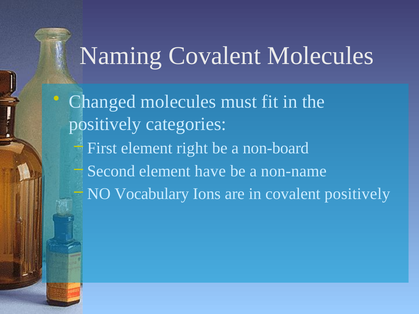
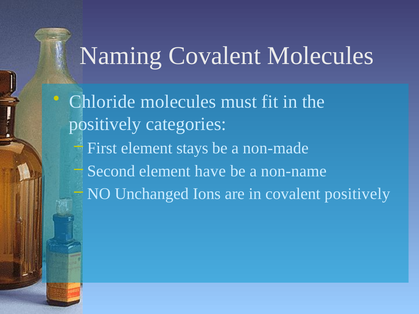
Changed: Changed -> Chloride
right: right -> stays
non-board: non-board -> non-made
Vocabulary: Vocabulary -> Unchanged
